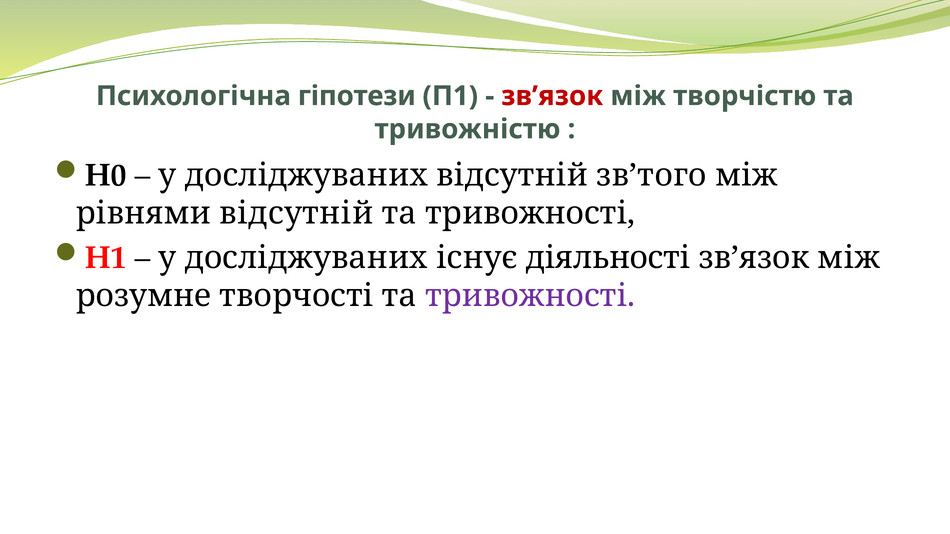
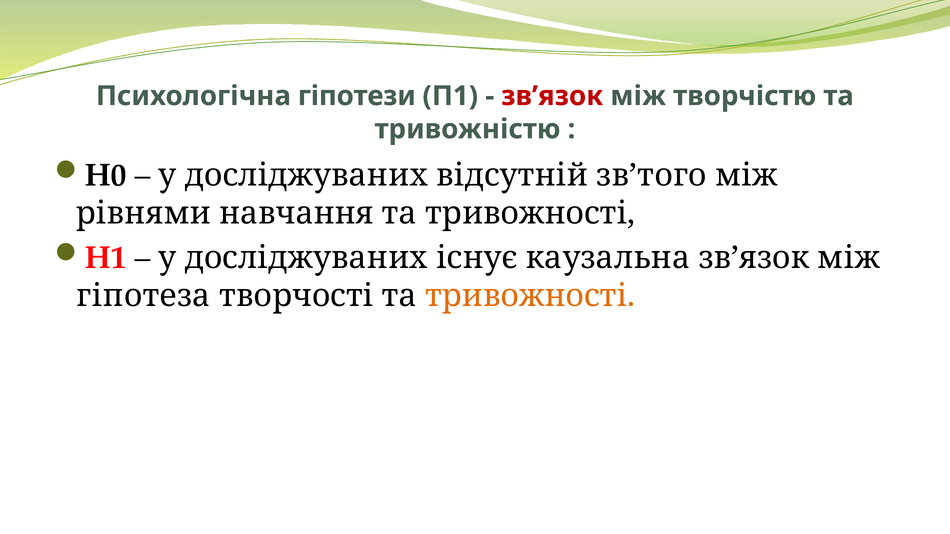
рівнями відсутній: відсутній -> навчання
діяльності: діяльності -> каузальна
розумне: розумне -> гіпотеза
тривожності at (530, 296) colour: purple -> orange
